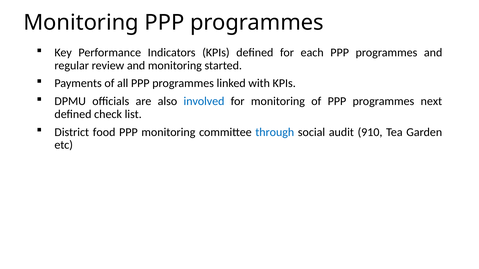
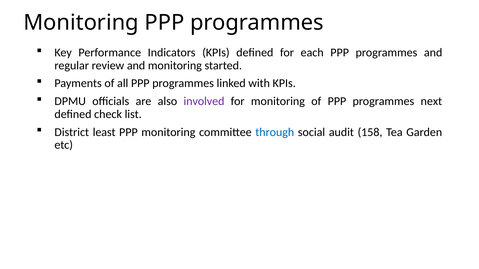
involved colour: blue -> purple
food: food -> least
910: 910 -> 158
